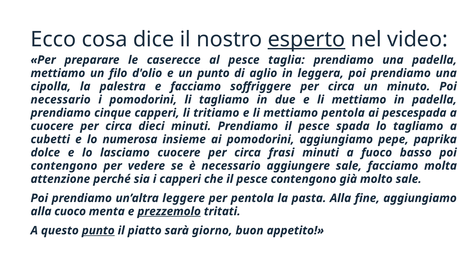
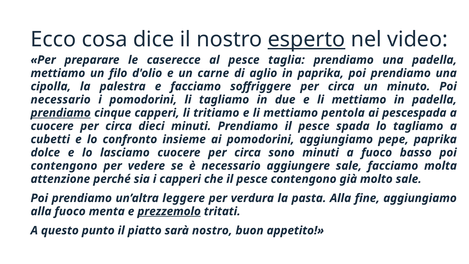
un punto: punto -> carne
in leggera: leggera -> paprika
prendiamo at (61, 113) underline: none -> present
numerosa: numerosa -> confronto
frasi: frasi -> sono
per pentola: pentola -> verdura
alla cuoco: cuoco -> fuoco
punto at (98, 230) underline: present -> none
sarà giorno: giorno -> nostro
